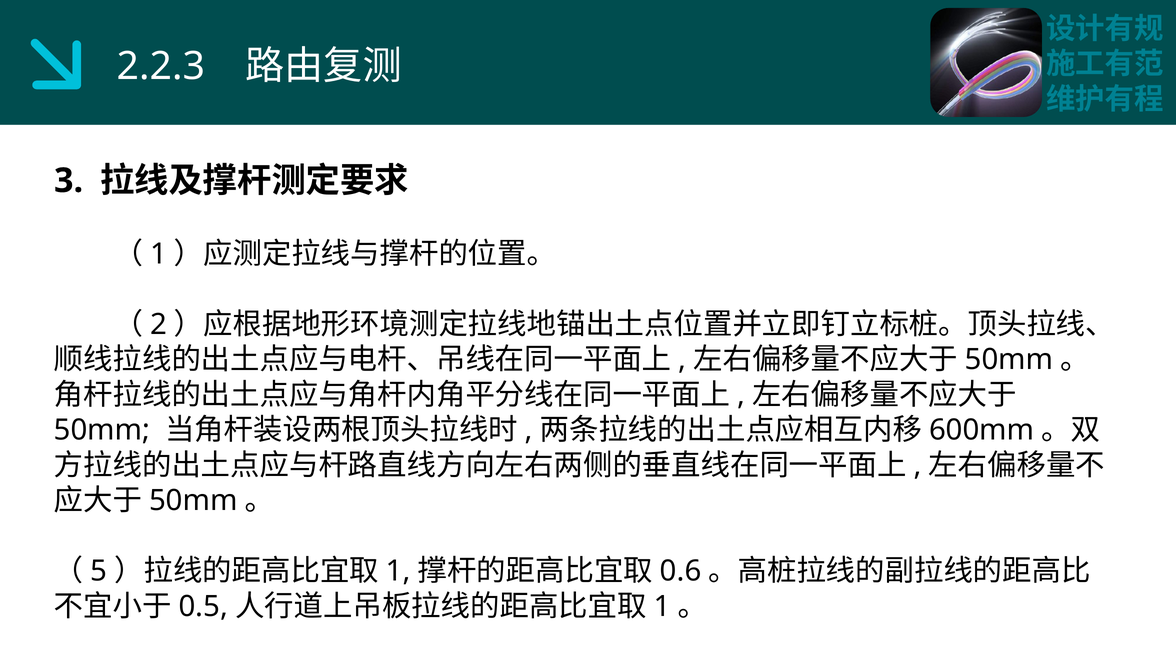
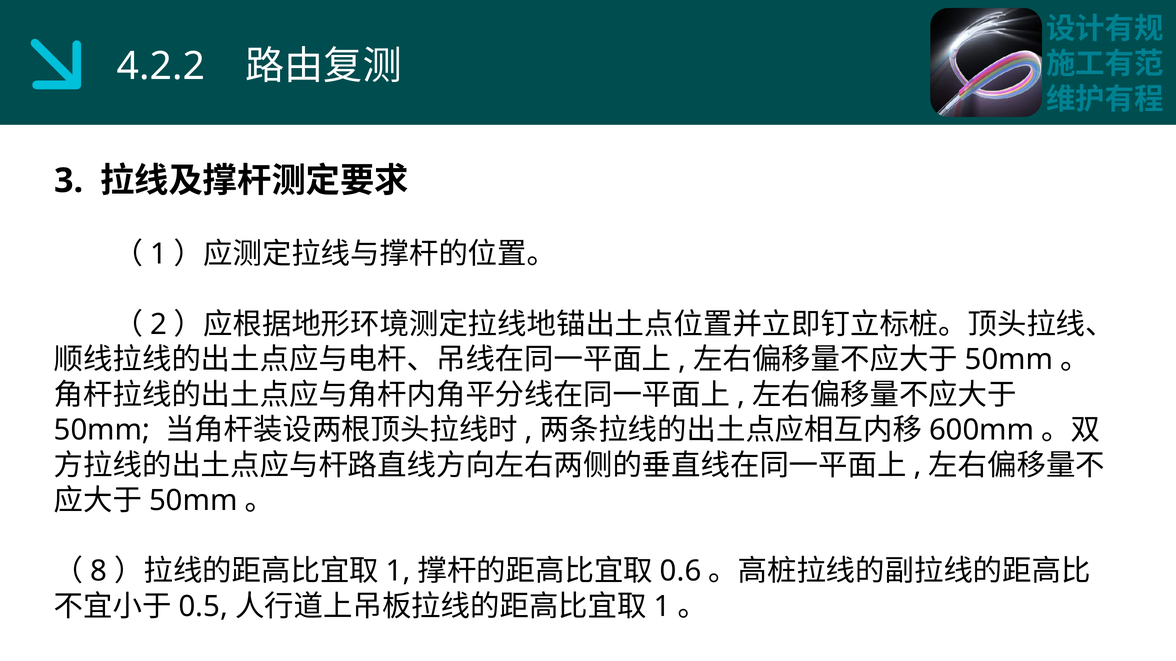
2.2.3: 2.2.3 -> 4.2.2
5: 5 -> 8
